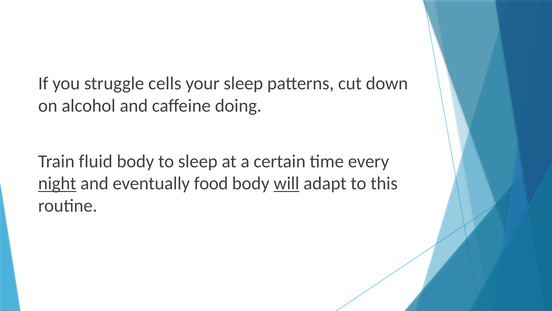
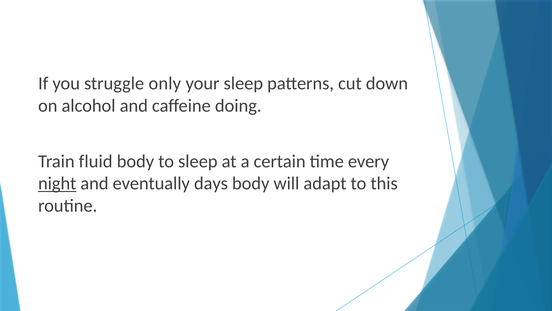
cells: cells -> only
food: food -> days
will underline: present -> none
